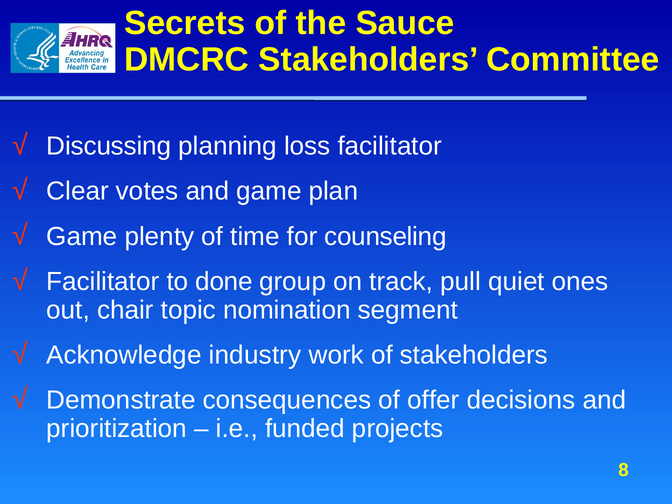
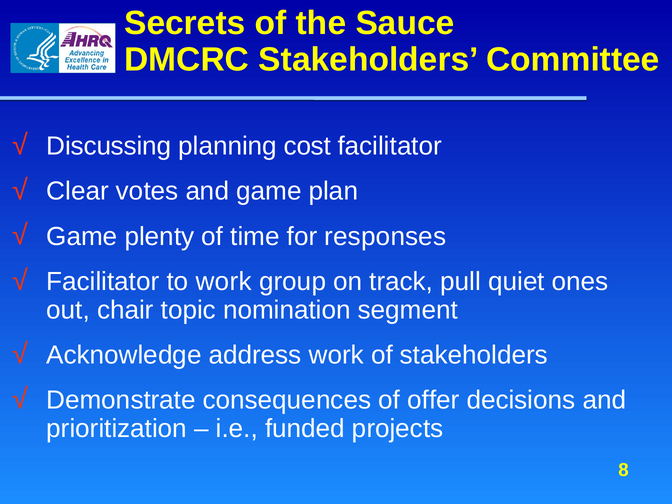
loss: loss -> cost
counseling: counseling -> responses
to done: done -> work
industry: industry -> address
